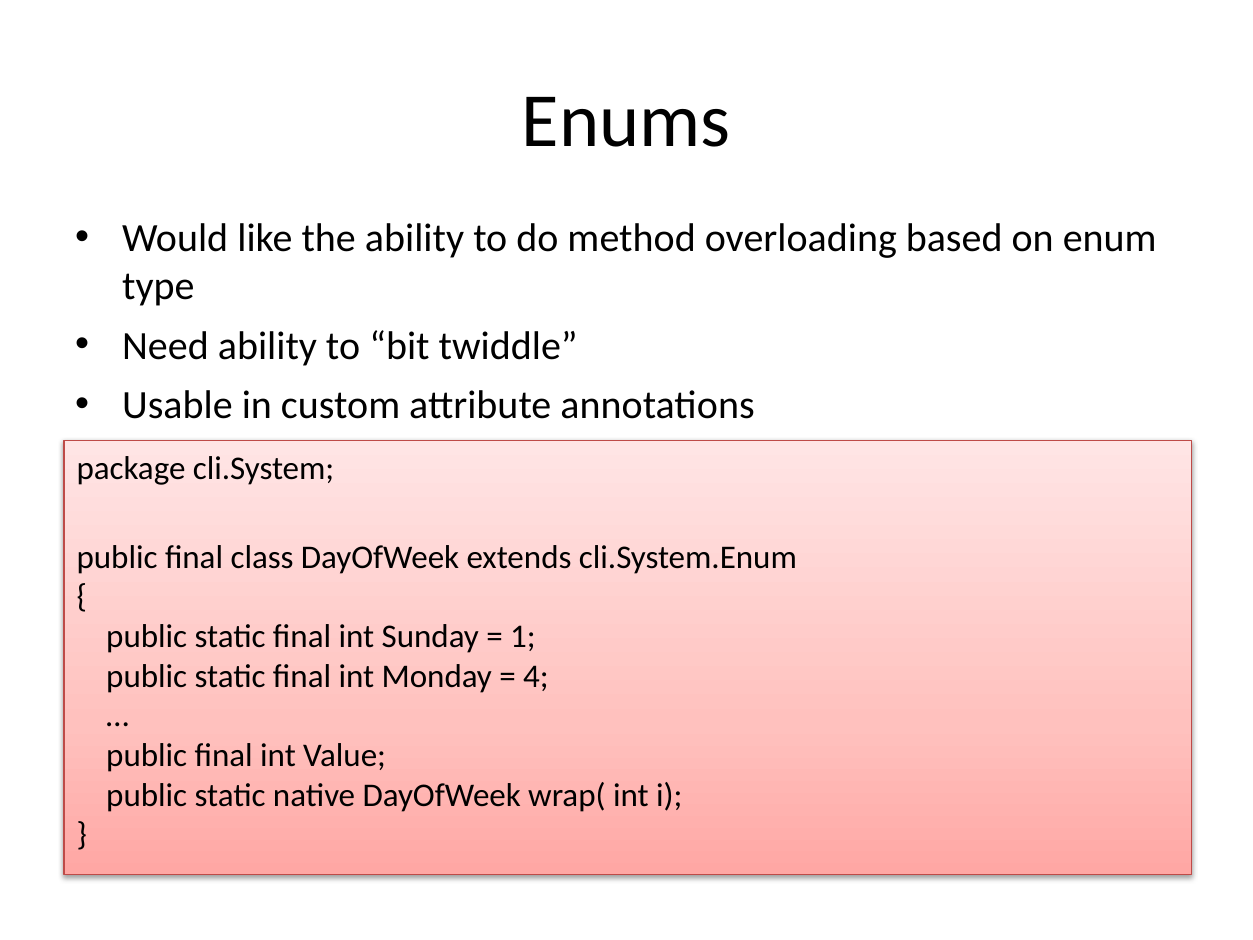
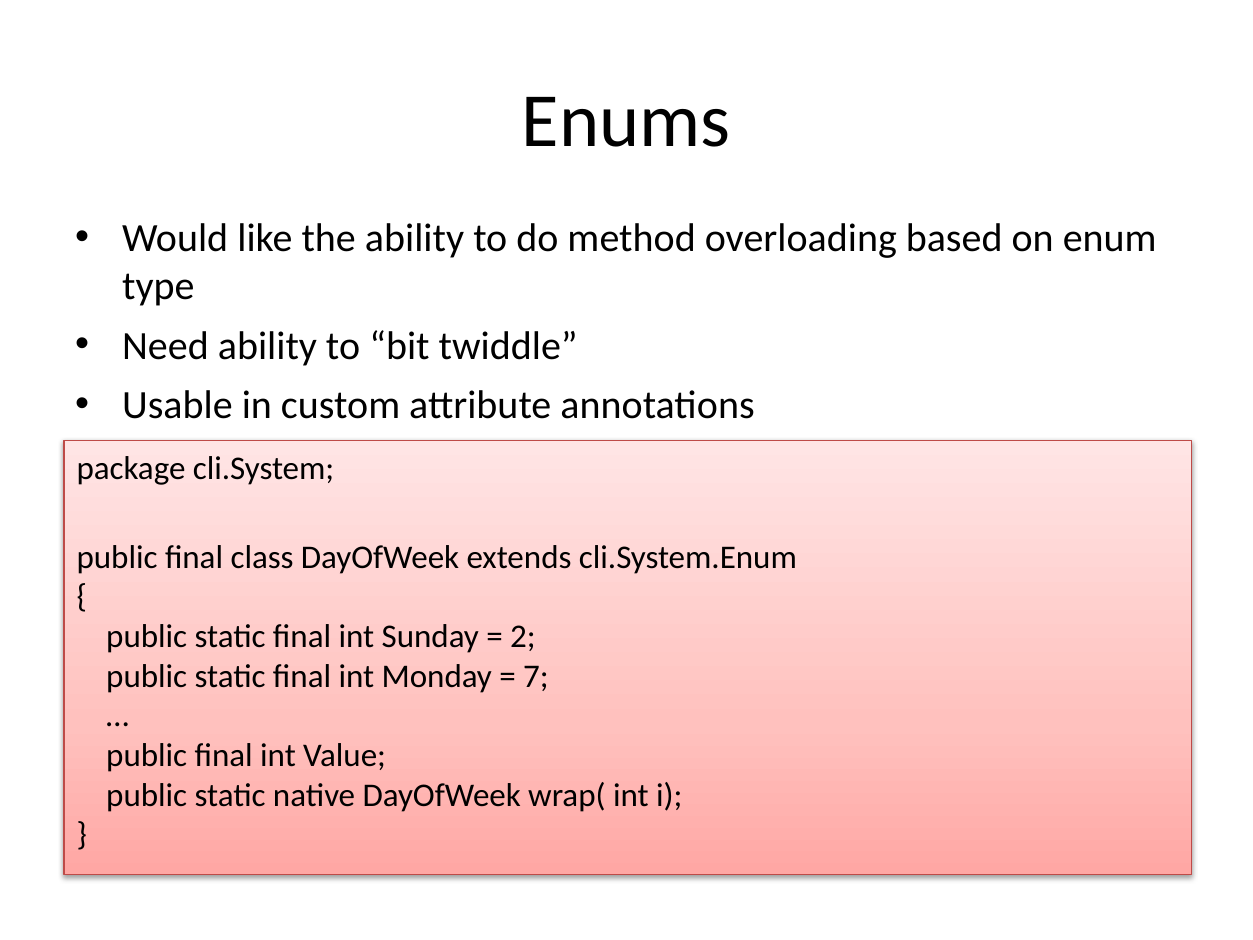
1: 1 -> 2
4: 4 -> 7
